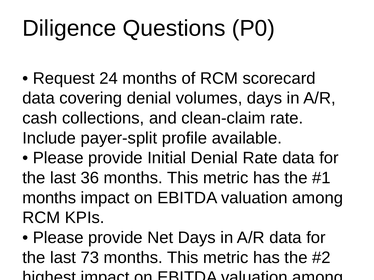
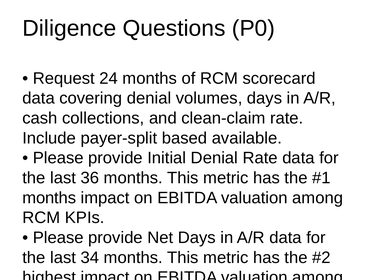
profile: profile -> based
73: 73 -> 34
